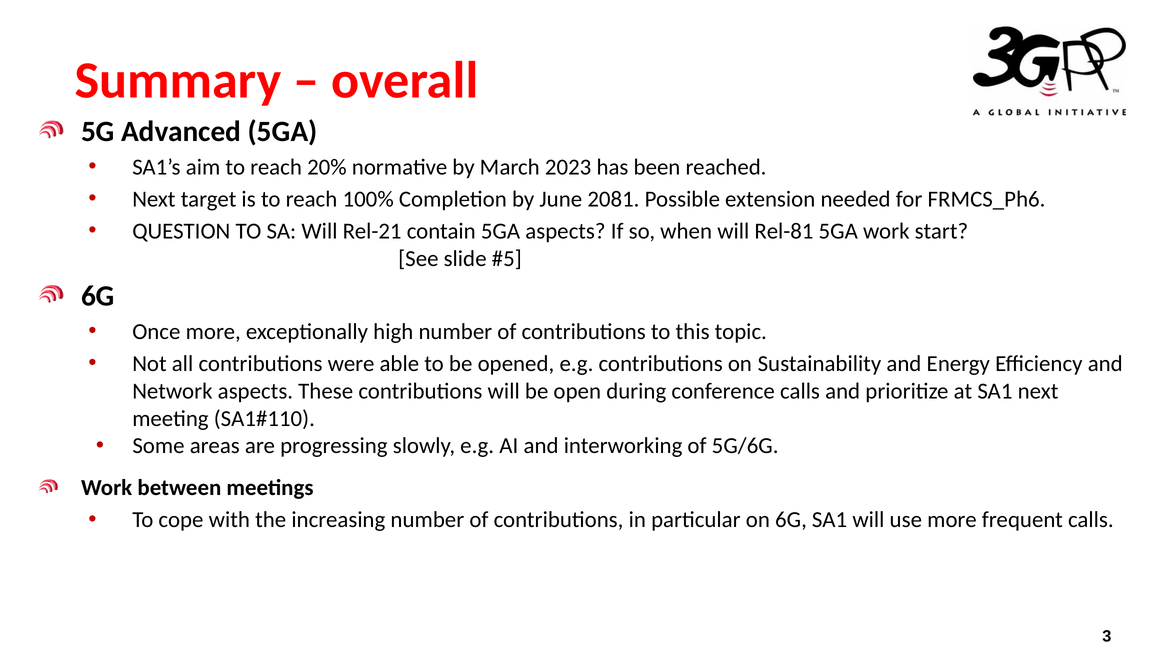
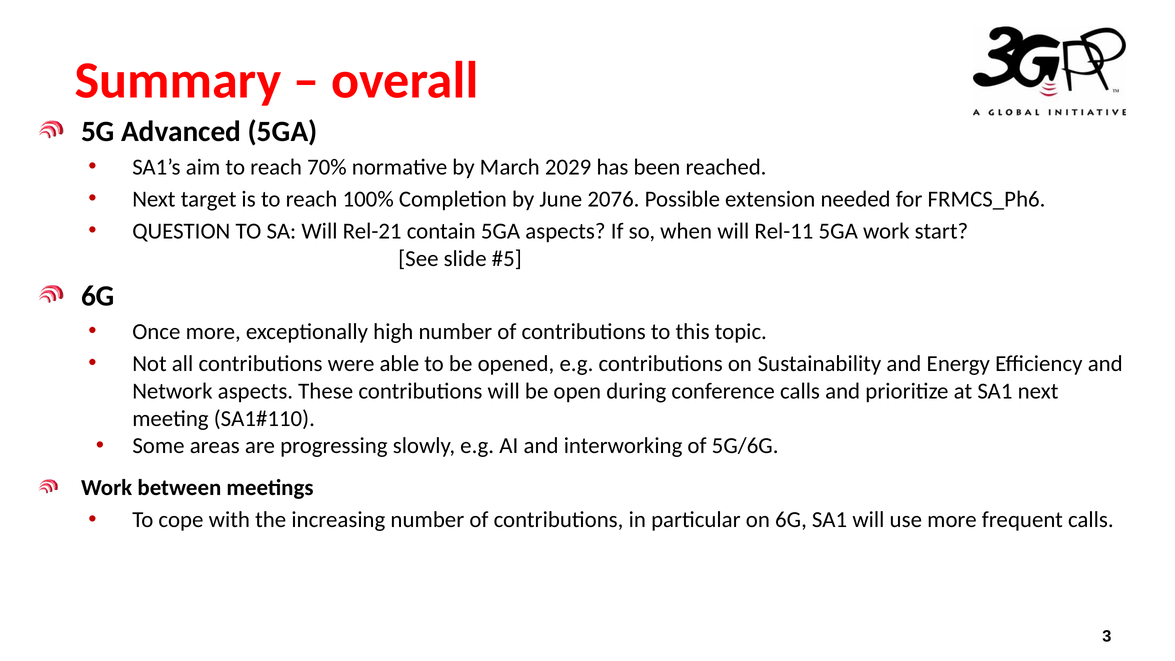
20%: 20% -> 70%
2023: 2023 -> 2029
2081: 2081 -> 2076
Rel-81: Rel-81 -> Rel-11
